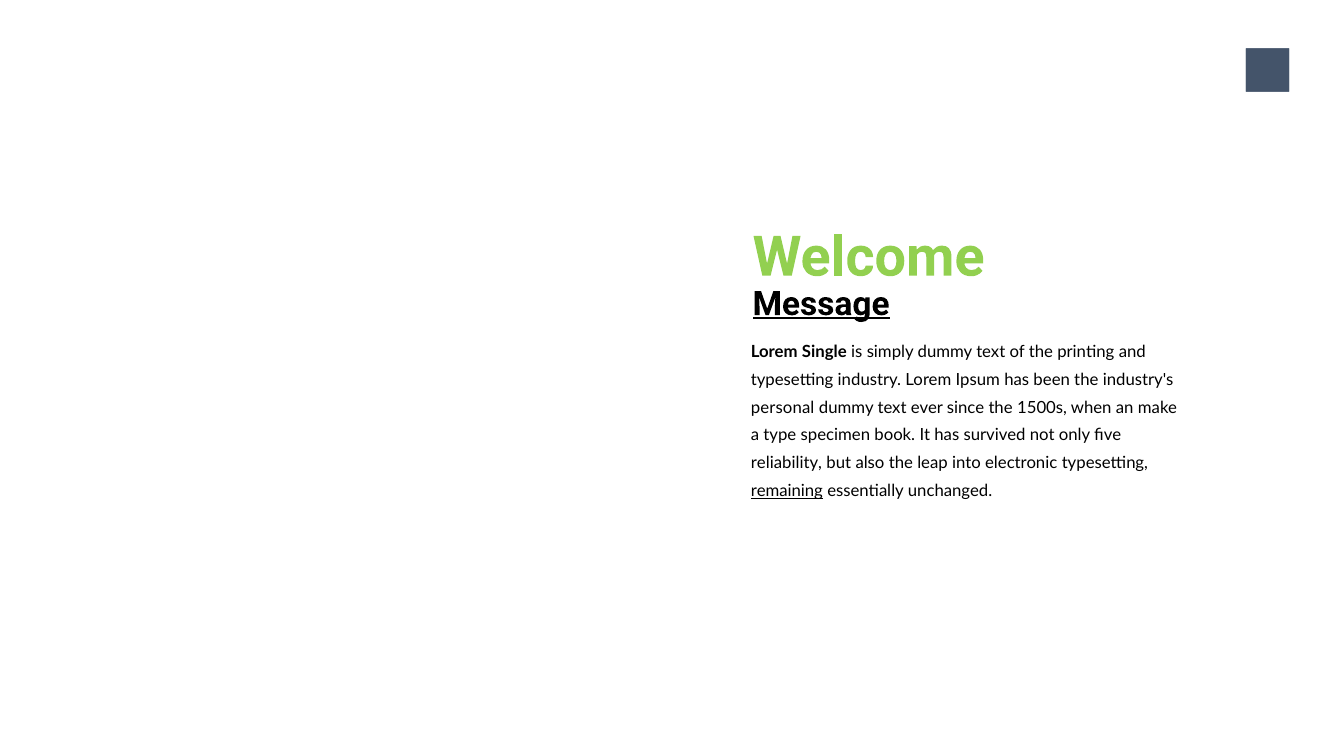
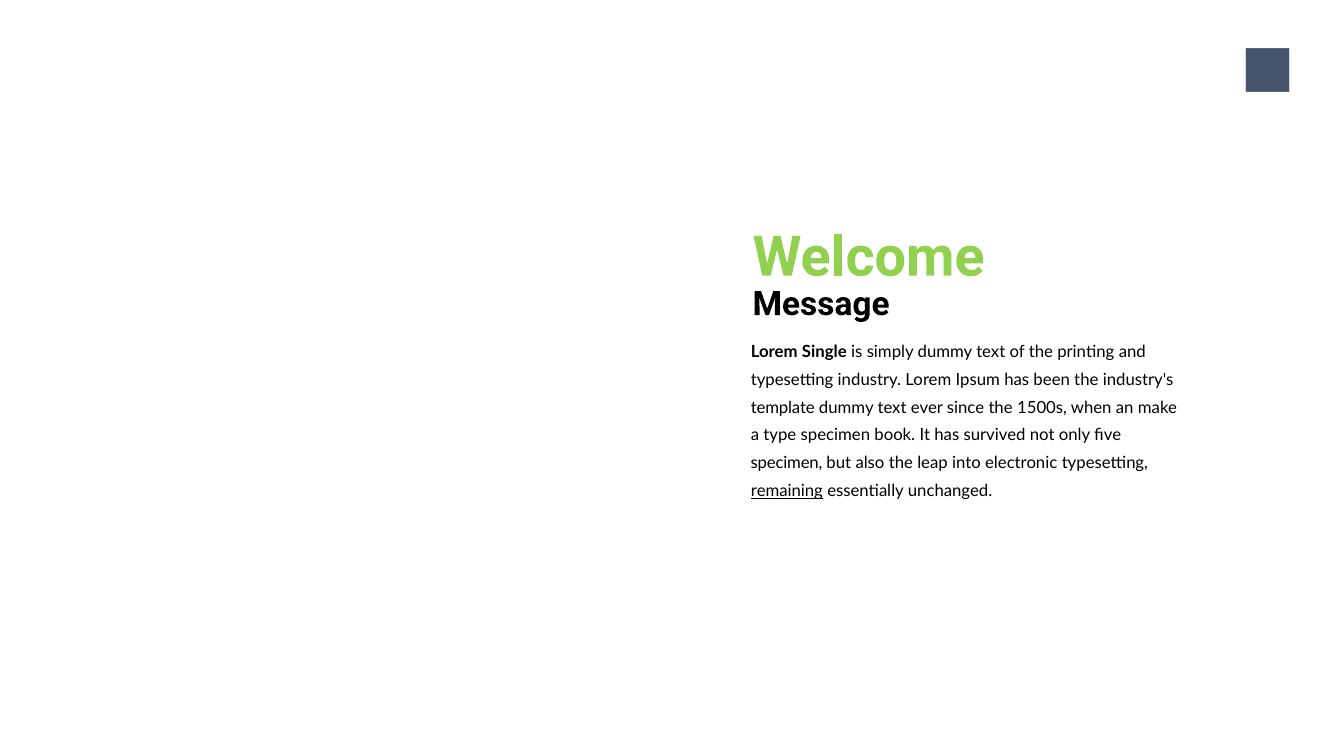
Message underline: present -> none
personal: personal -> template
reliability at (786, 464): reliability -> specimen
